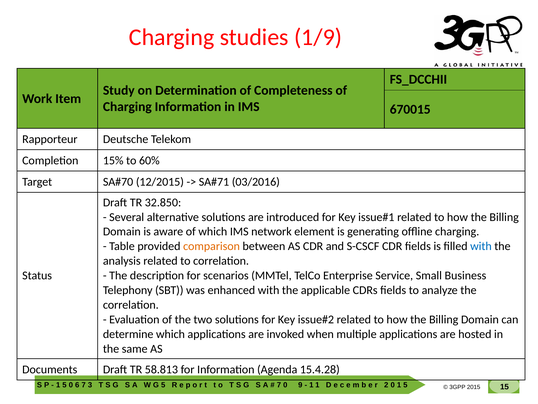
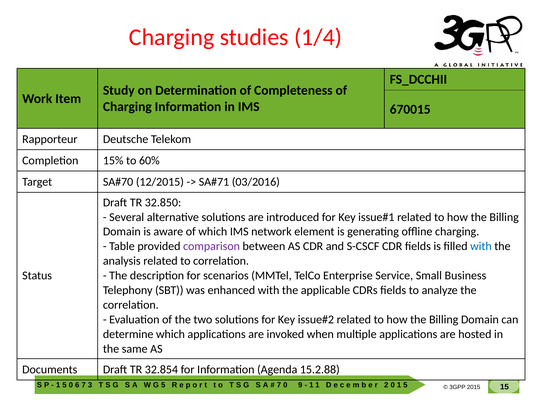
1/9: 1/9 -> 1/4
comparison colour: orange -> purple
58.813: 58.813 -> 32.854
15.4.28: 15.4.28 -> 15.2.88
